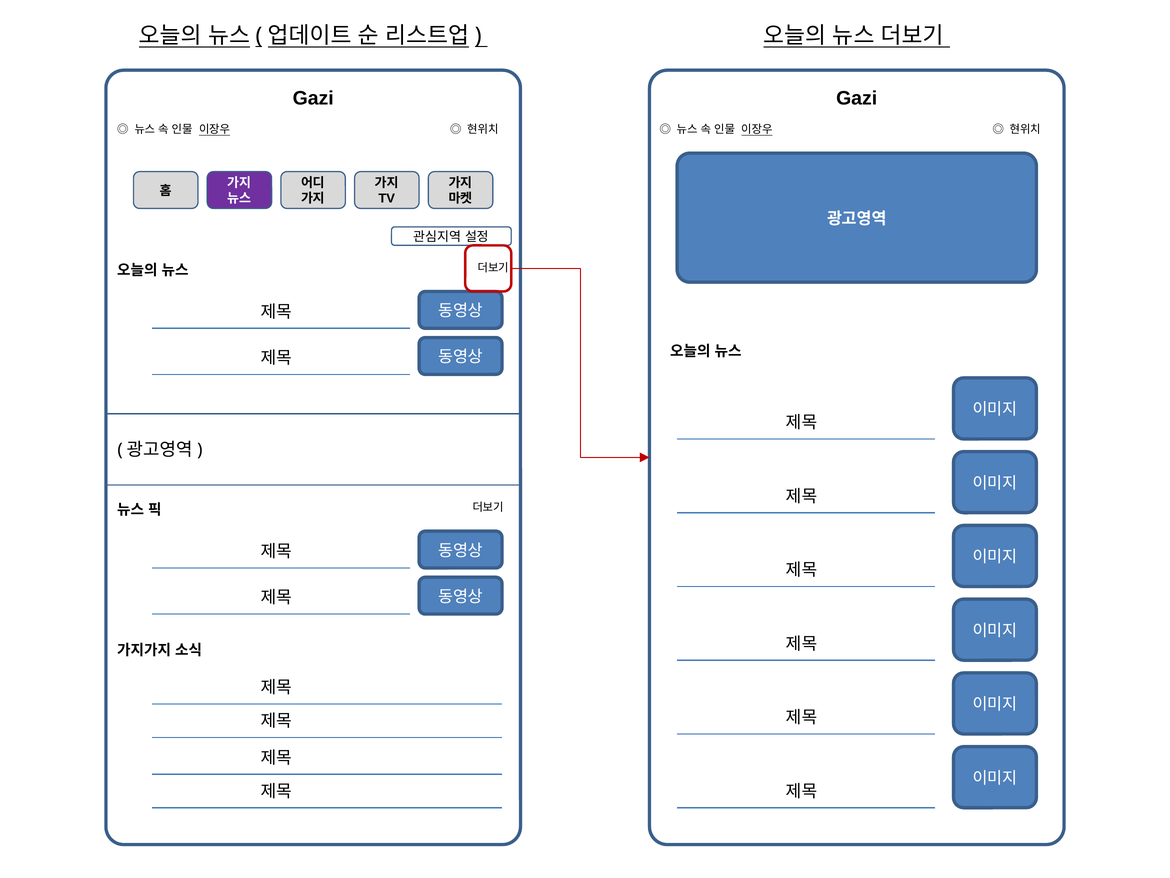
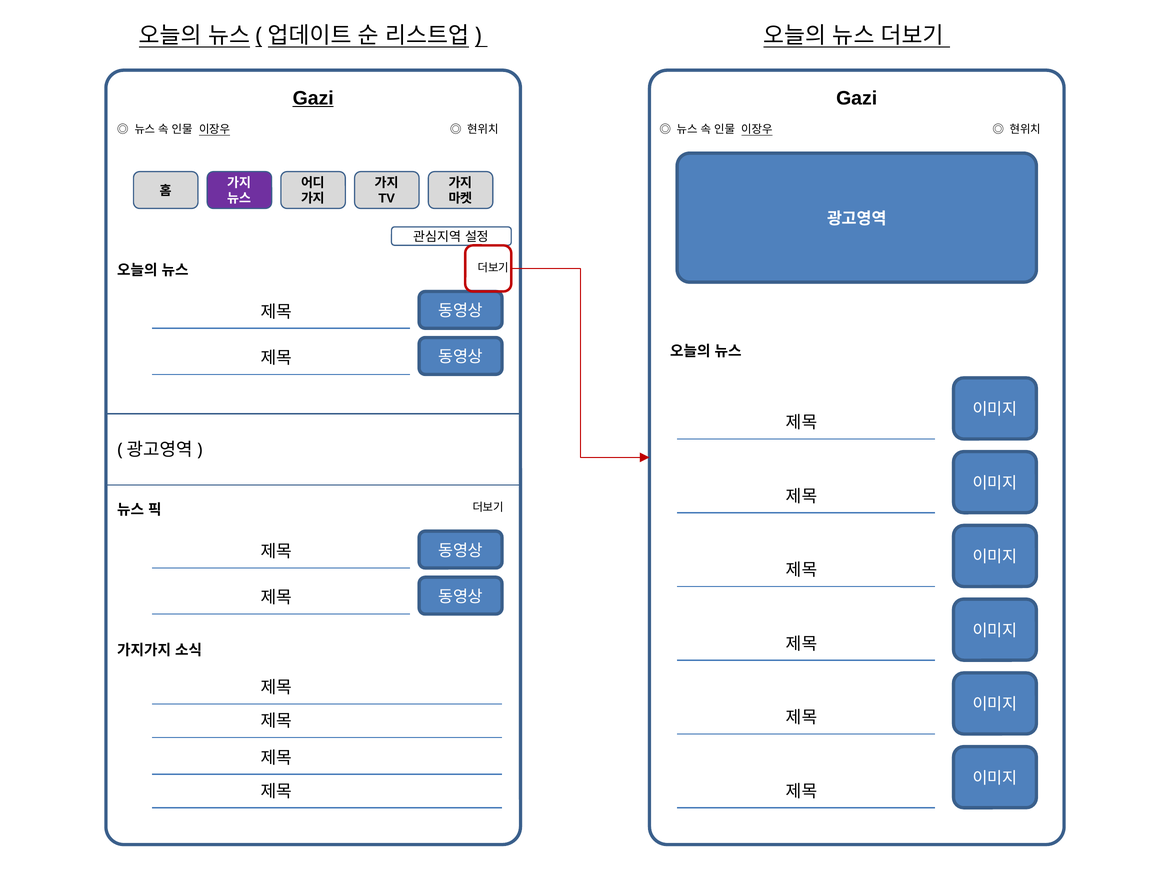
Gazi at (313, 98) underline: none -> present
